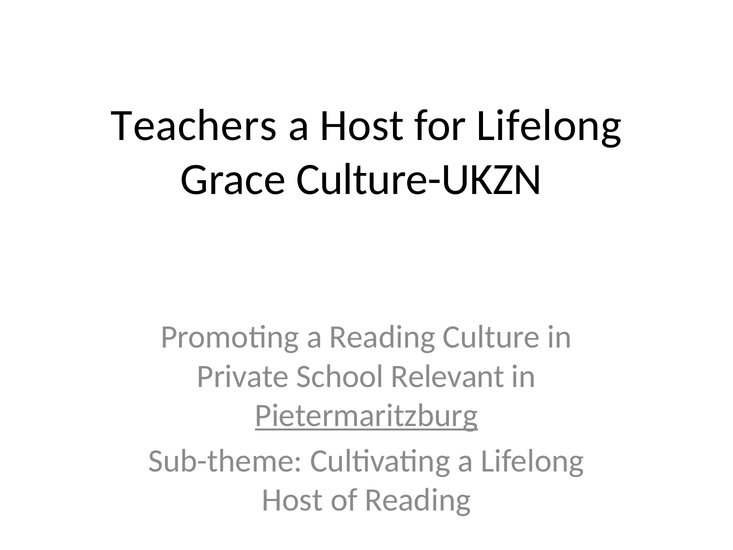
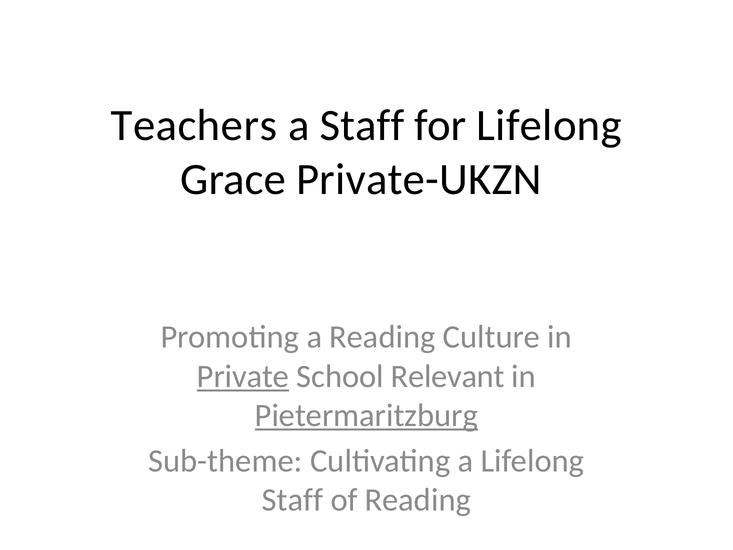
a Host: Host -> Staff
Culture-UKZN: Culture-UKZN -> Private-UKZN
Private underline: none -> present
Host at (292, 500): Host -> Staff
